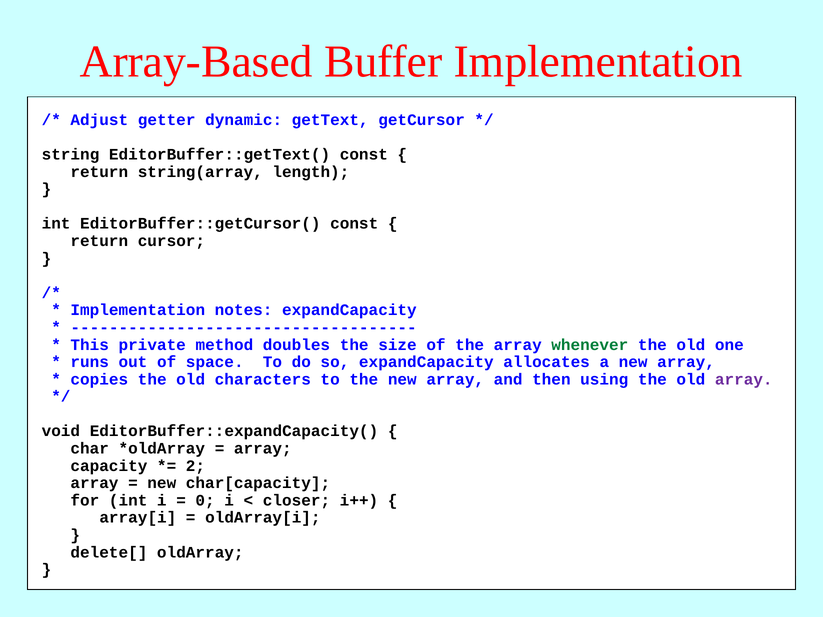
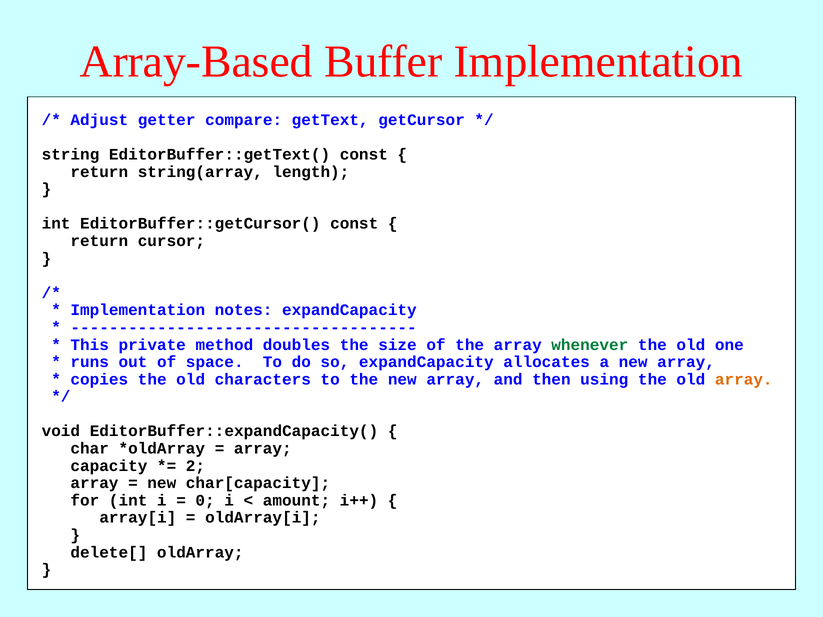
dynamic: dynamic -> compare
array at (744, 379) colour: purple -> orange
closer: closer -> amount
